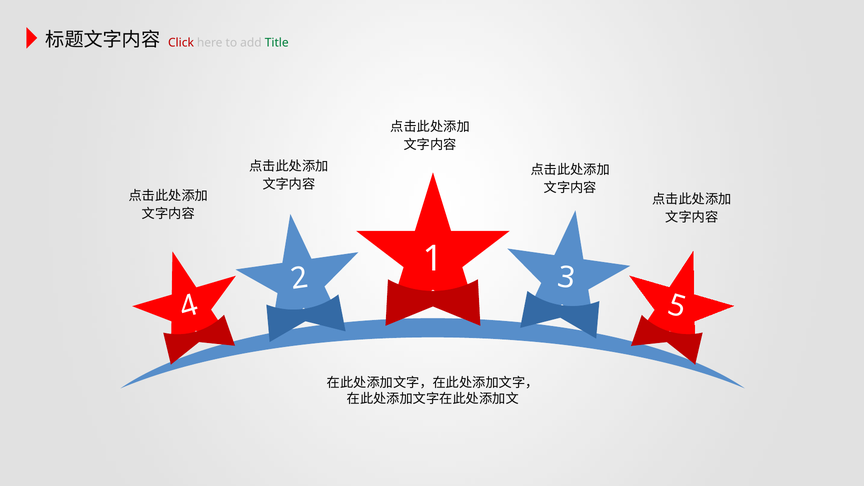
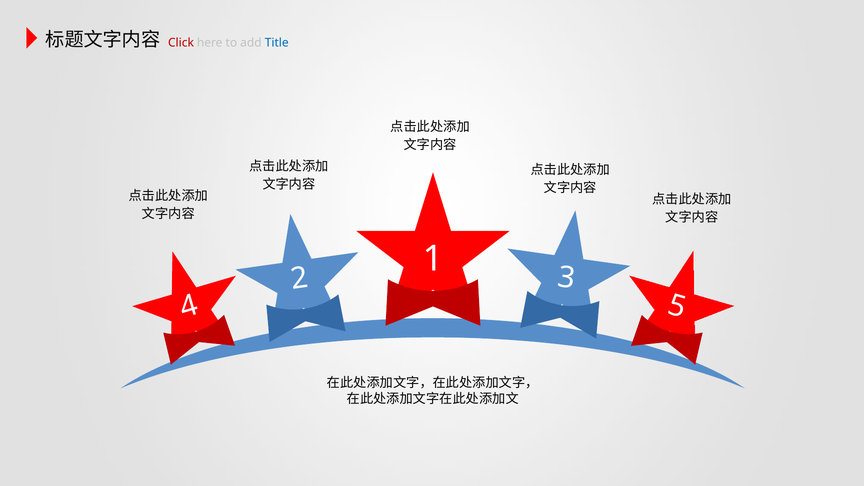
Title colour: green -> blue
